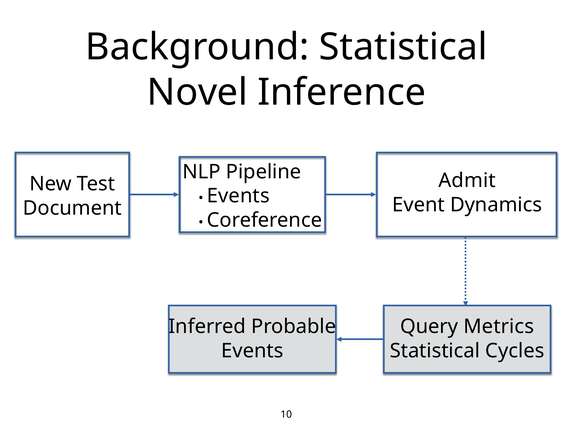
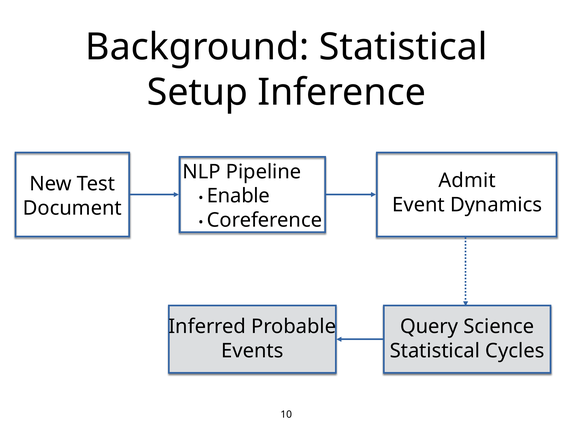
Novel: Novel -> Setup
Events at (238, 196): Events -> Enable
Metrics: Metrics -> Science
